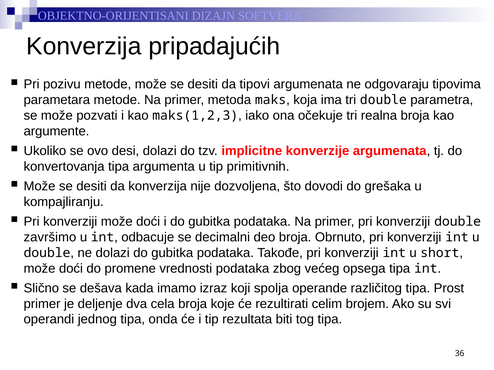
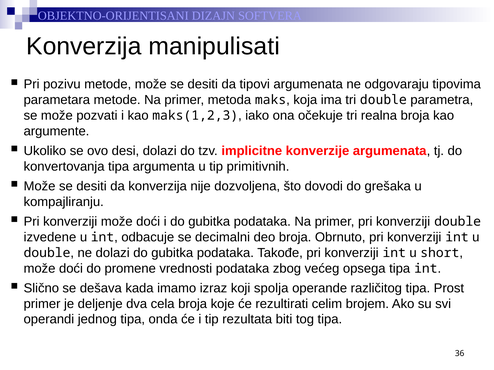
pripadajućih: pripadajućih -> manipulisati
završimo: završimo -> izvedene
